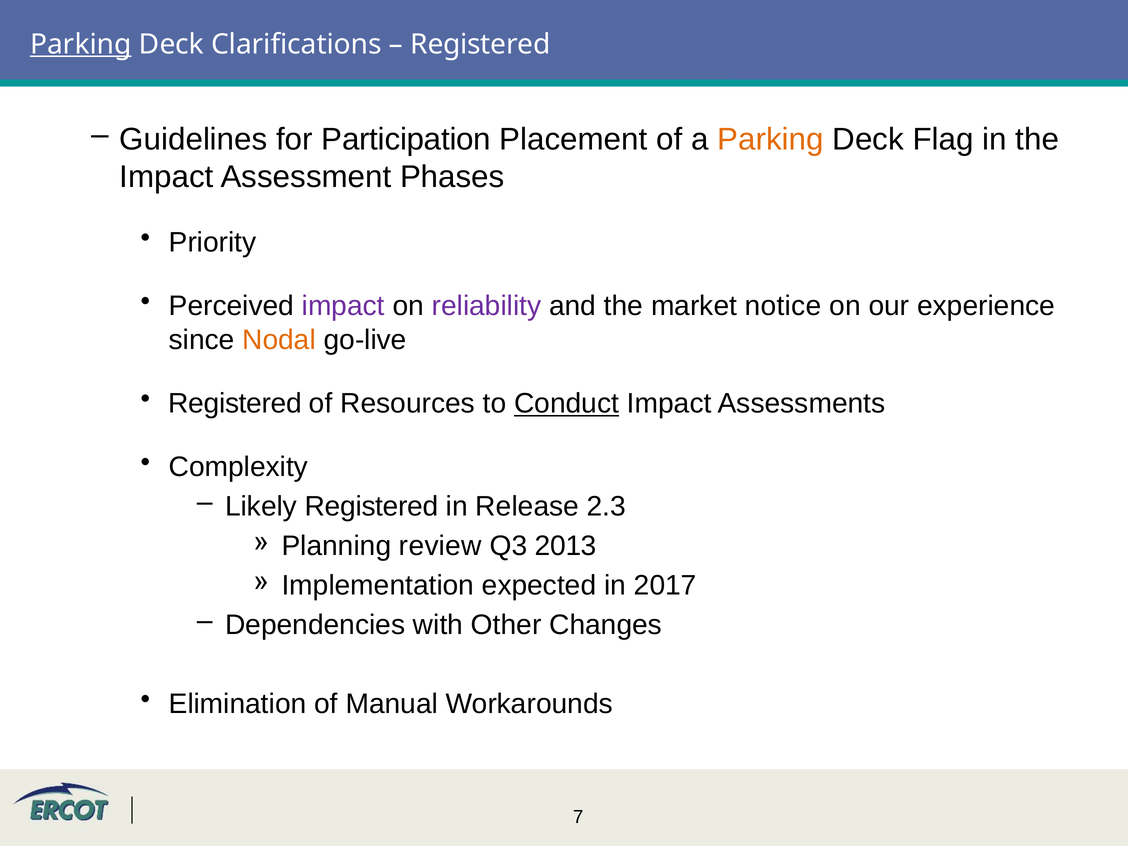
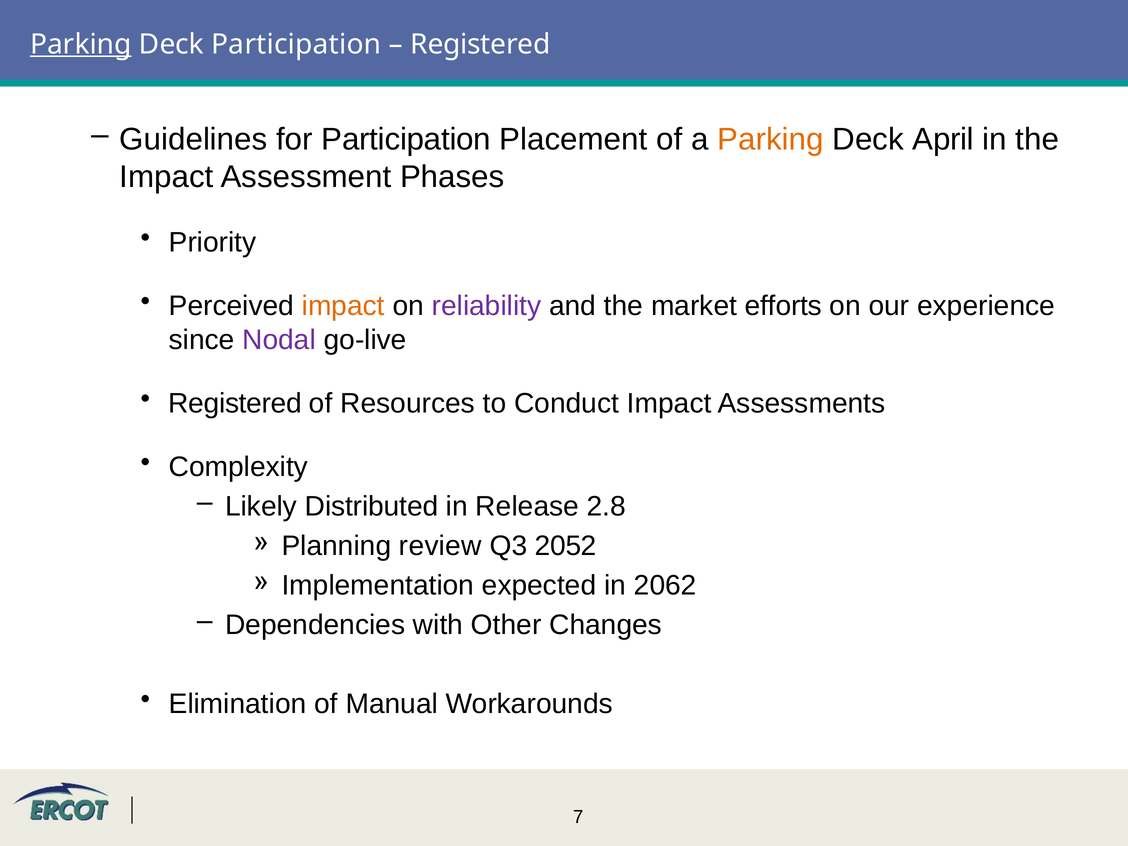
Deck Clarifications: Clarifications -> Participation
Flag: Flag -> April
impact at (343, 306) colour: purple -> orange
notice: notice -> efforts
Nodal colour: orange -> purple
Conduct underline: present -> none
Likely Registered: Registered -> Distributed
2.3: 2.3 -> 2.8
2013: 2013 -> 2052
2017: 2017 -> 2062
